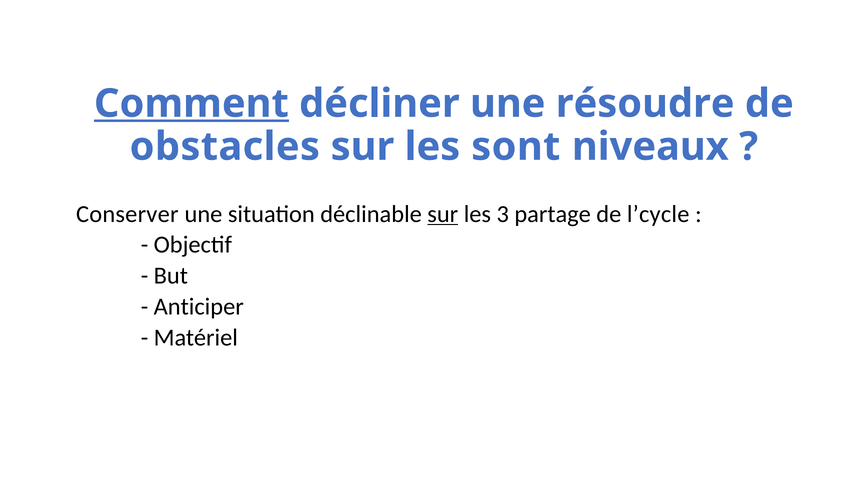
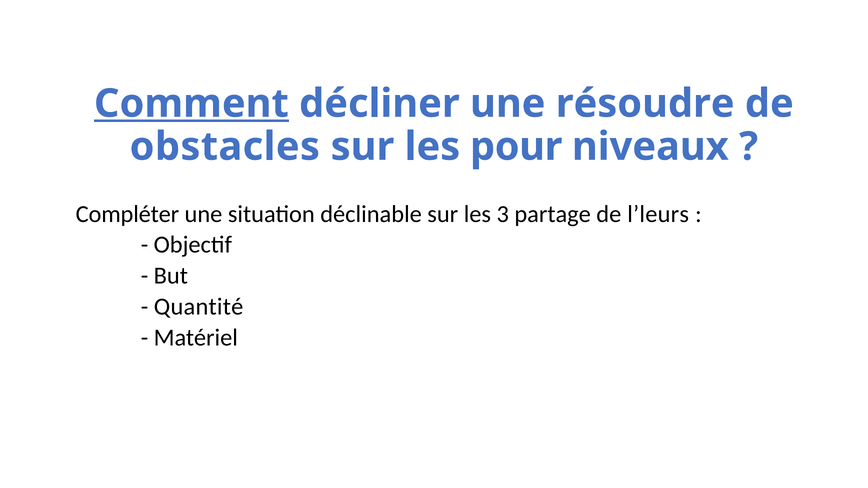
sont: sont -> pour
Conserver: Conserver -> Compléter
sur at (443, 214) underline: present -> none
l’cycle: l’cycle -> l’leurs
Anticiper: Anticiper -> Quantité
